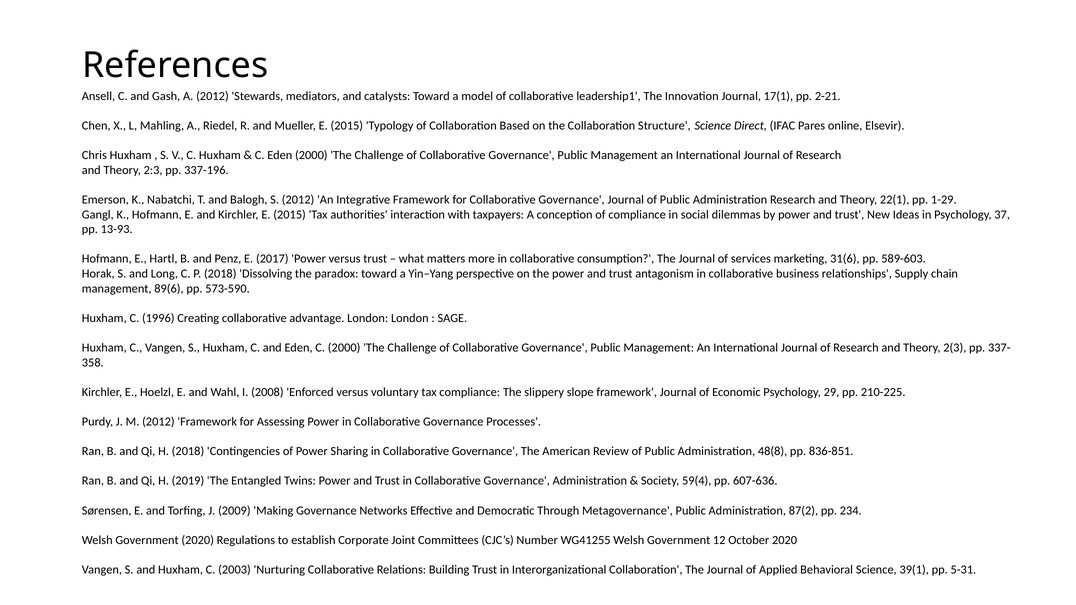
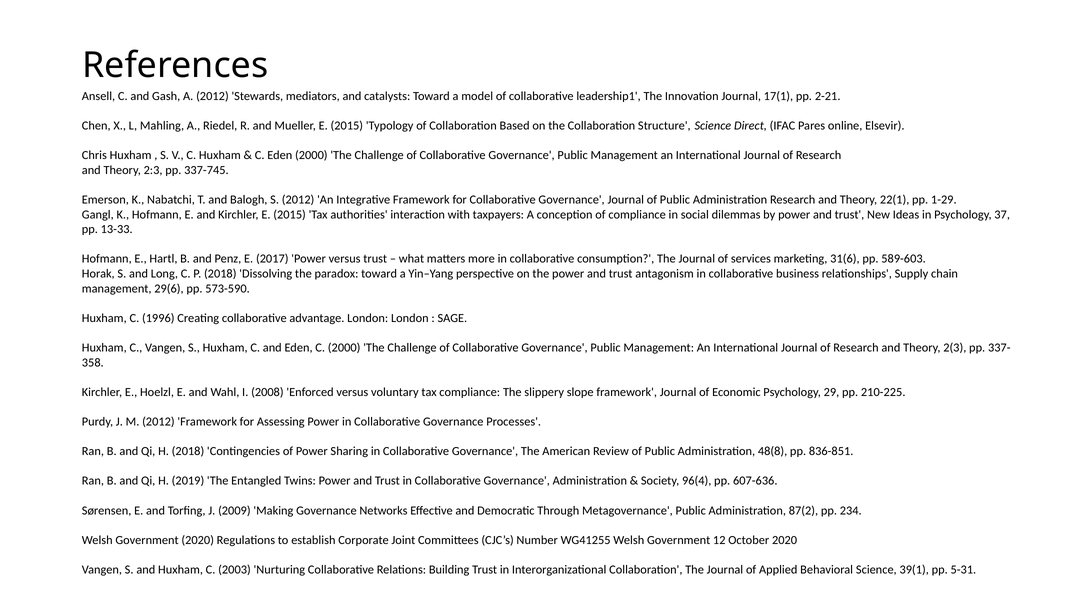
337-196: 337-196 -> 337-745
13-93: 13-93 -> 13-33
89(6: 89(6 -> 29(6
59(4: 59(4 -> 96(4
